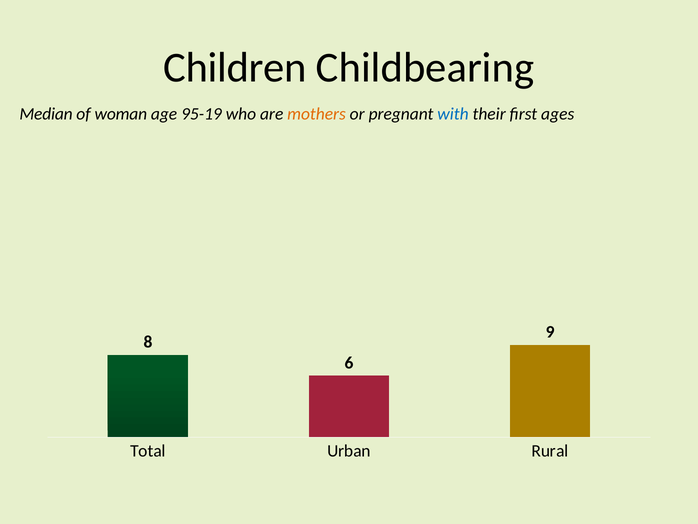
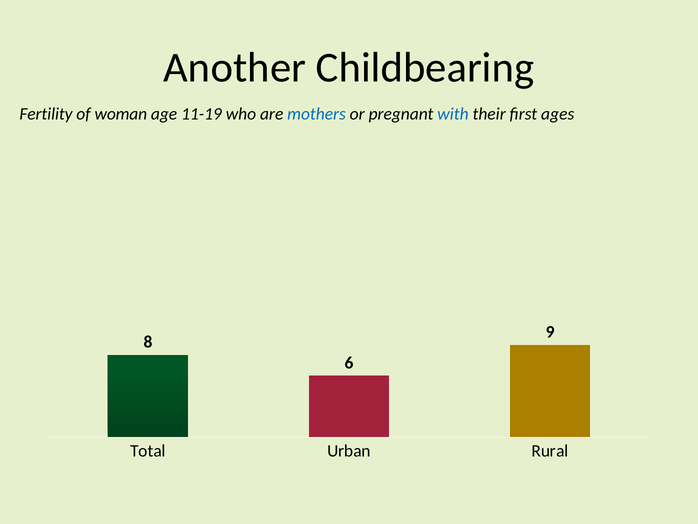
Children: Children -> Another
Median: Median -> Fertility
95-19: 95-19 -> 11-19
mothers colour: orange -> blue
